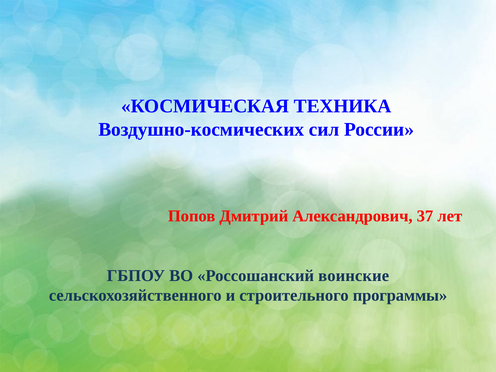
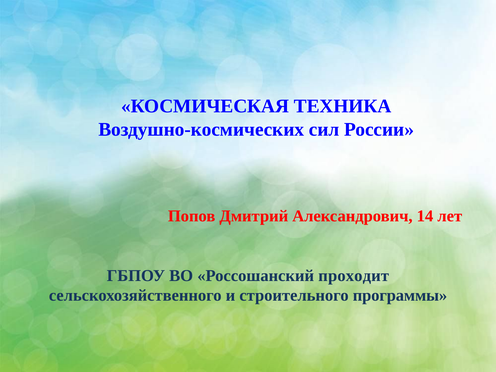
37: 37 -> 14
воинские: воинские -> проходит
